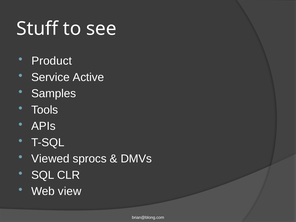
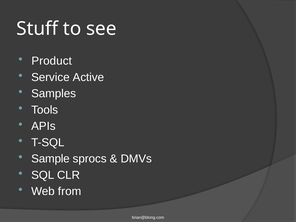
Viewed: Viewed -> Sample
view: view -> from
